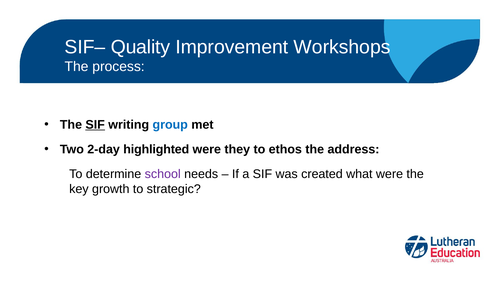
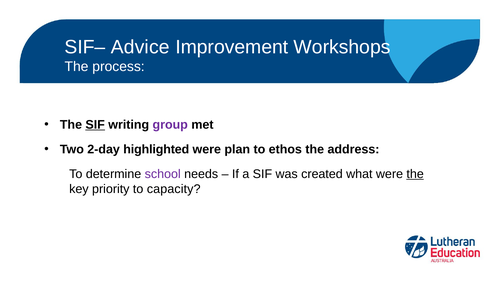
Quality: Quality -> Advice
group colour: blue -> purple
they: they -> plan
the at (415, 174) underline: none -> present
growth: growth -> priority
strategic: strategic -> capacity
